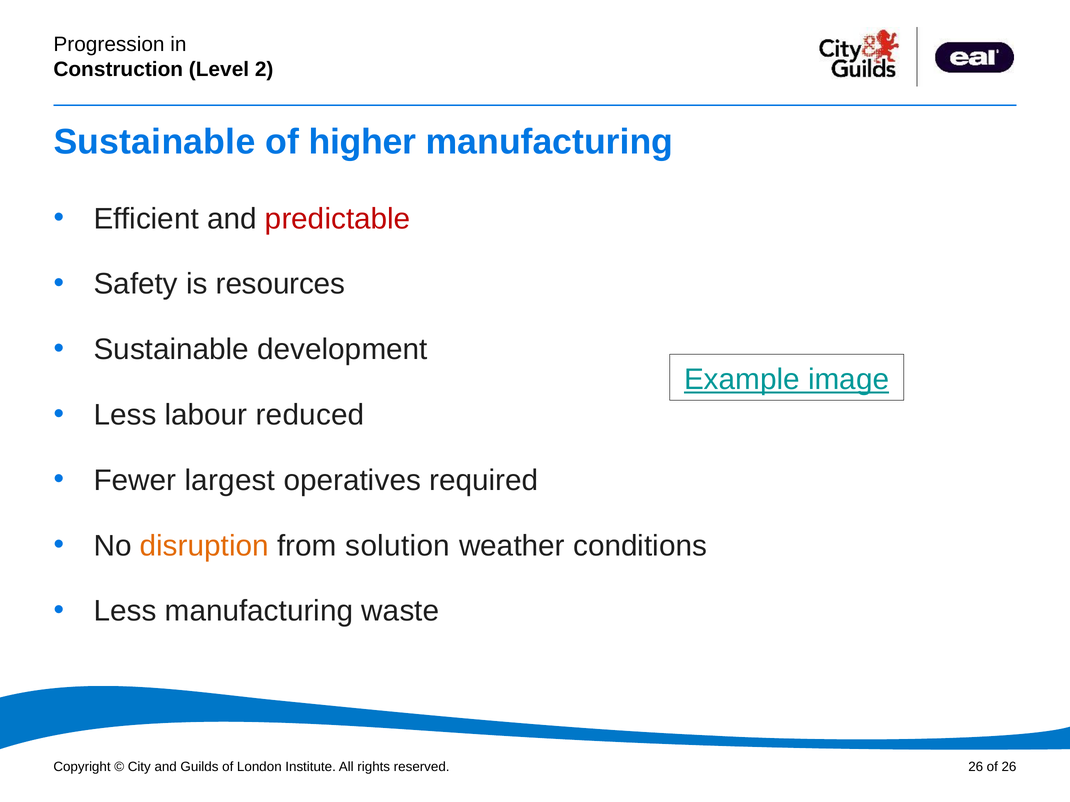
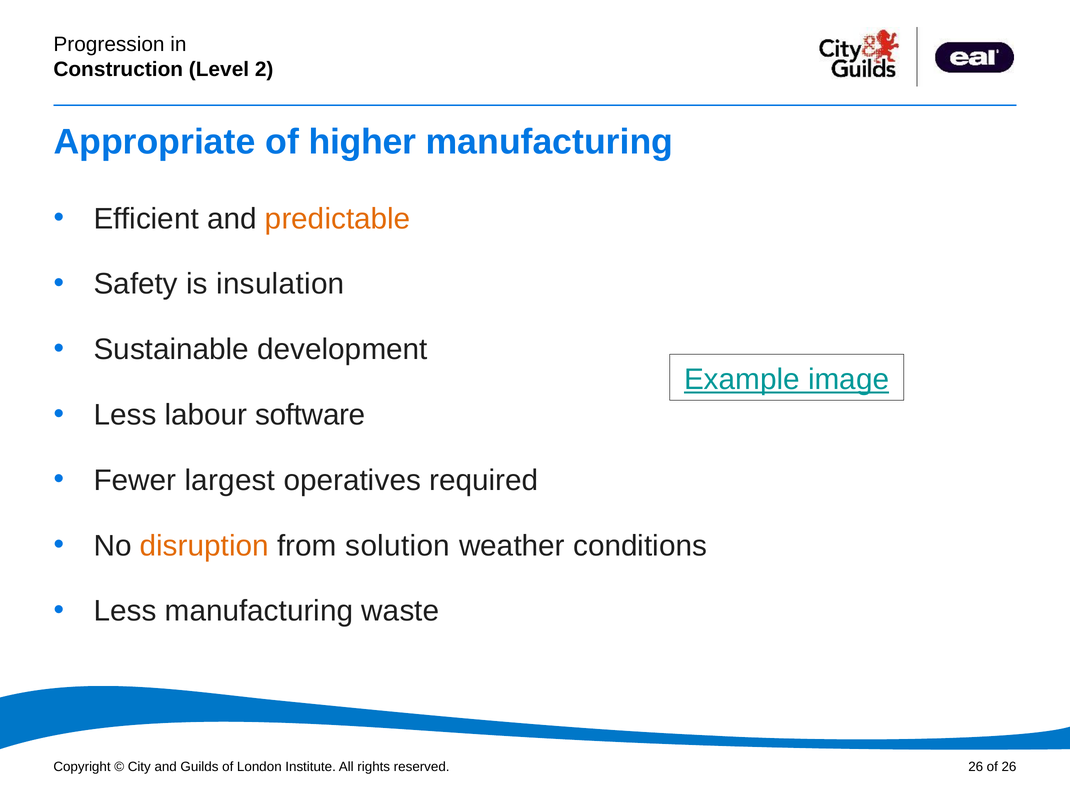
Sustainable at (154, 142): Sustainable -> Appropriate
predictable colour: red -> orange
resources: resources -> insulation
reduced: reduced -> software
